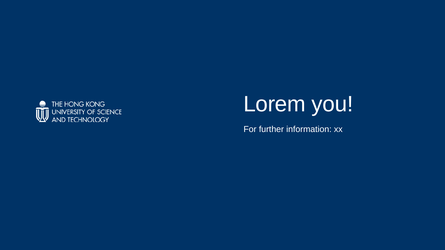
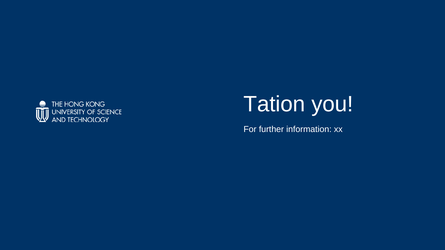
Lorem: Lorem -> Tation
